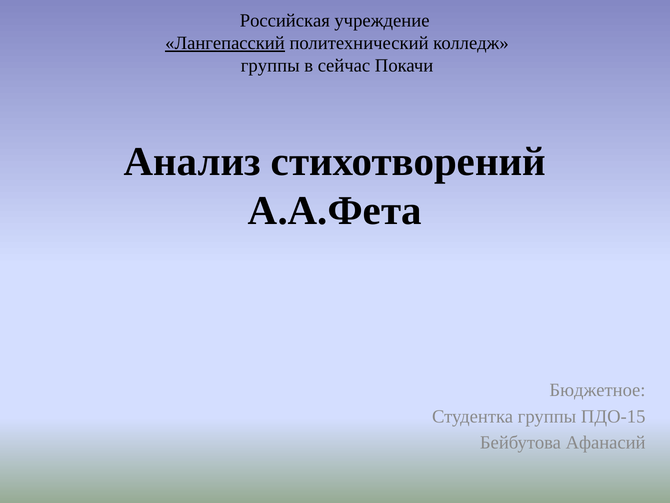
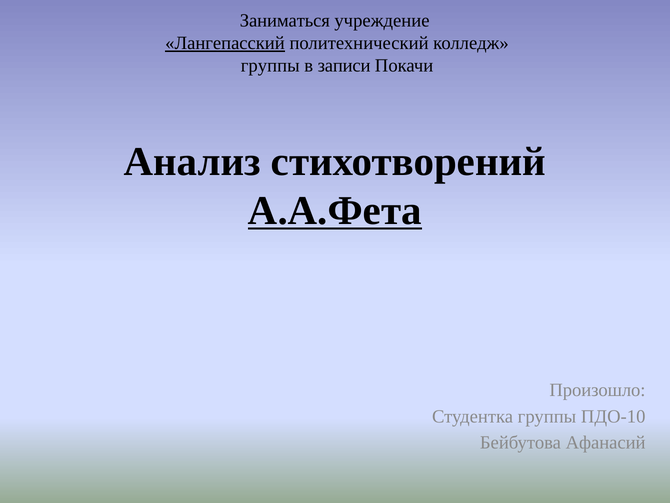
Российская: Российская -> Заниматься
сейчас: сейчас -> записи
А.А.Фета underline: none -> present
Бюджетное: Бюджетное -> Произошло
ПДО-15: ПДО-15 -> ПДО-10
